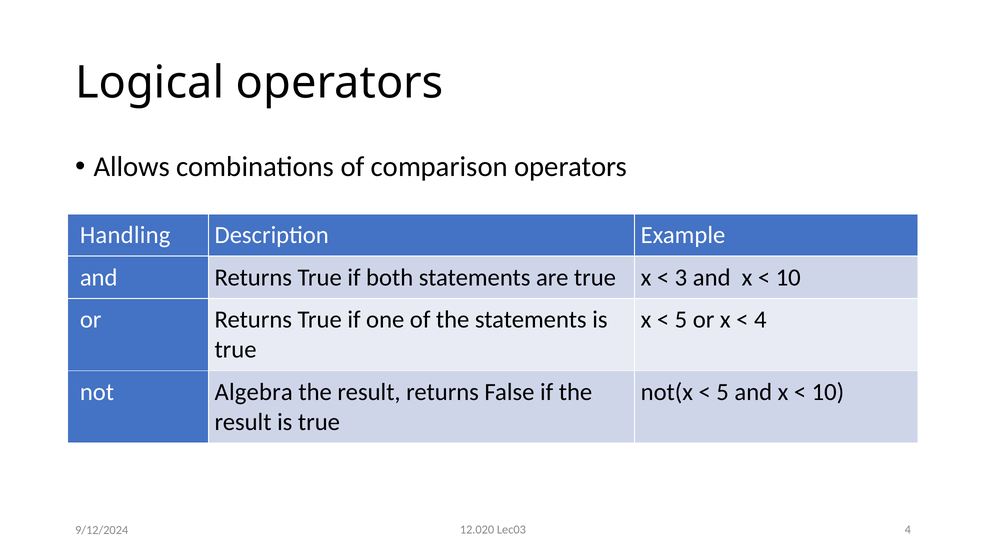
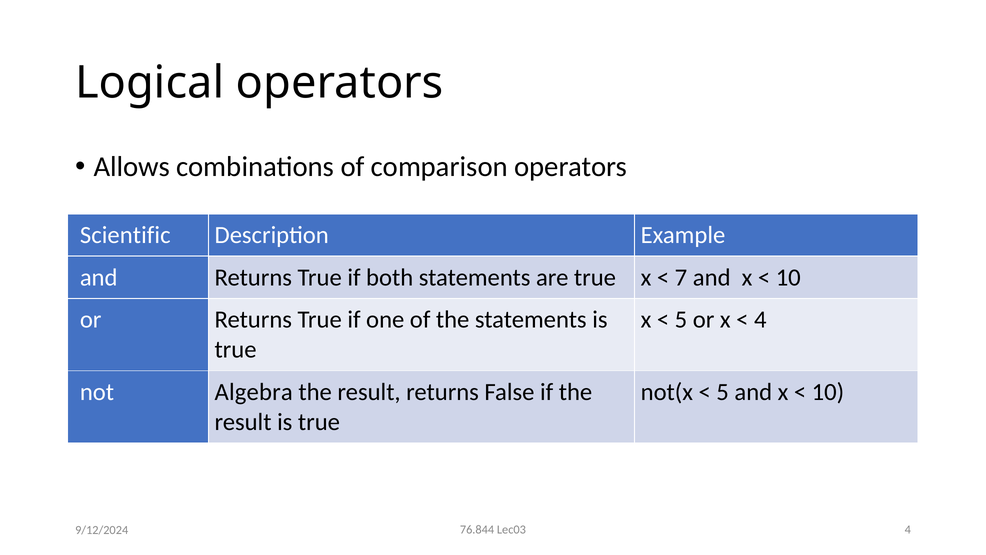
Handling: Handling -> Scientific
3: 3 -> 7
12.020: 12.020 -> 76.844
